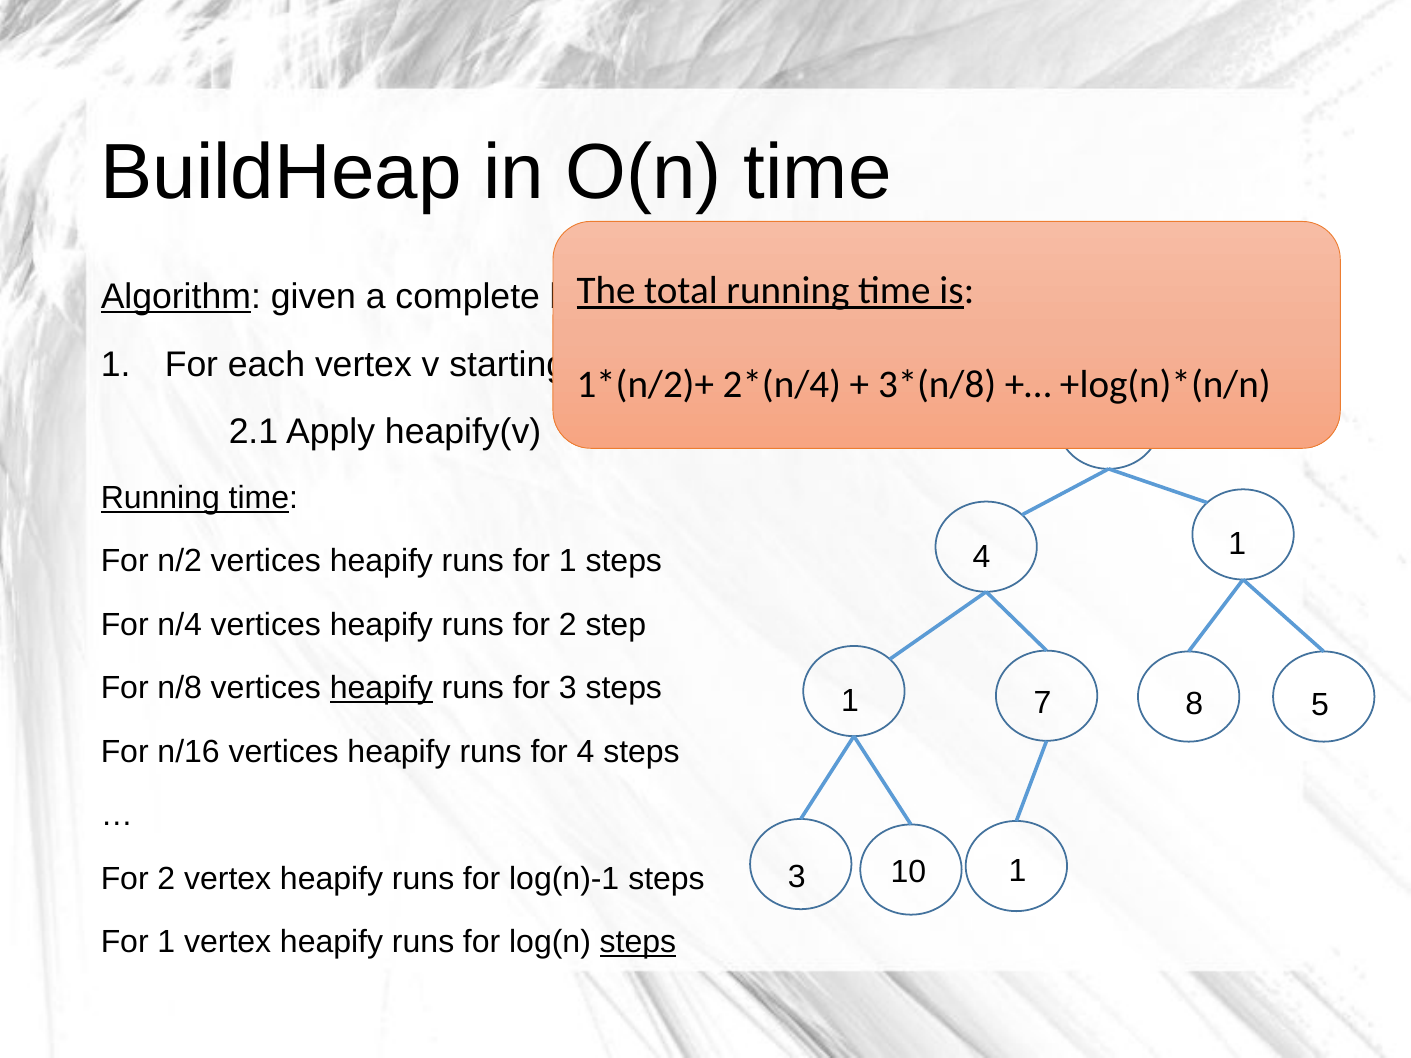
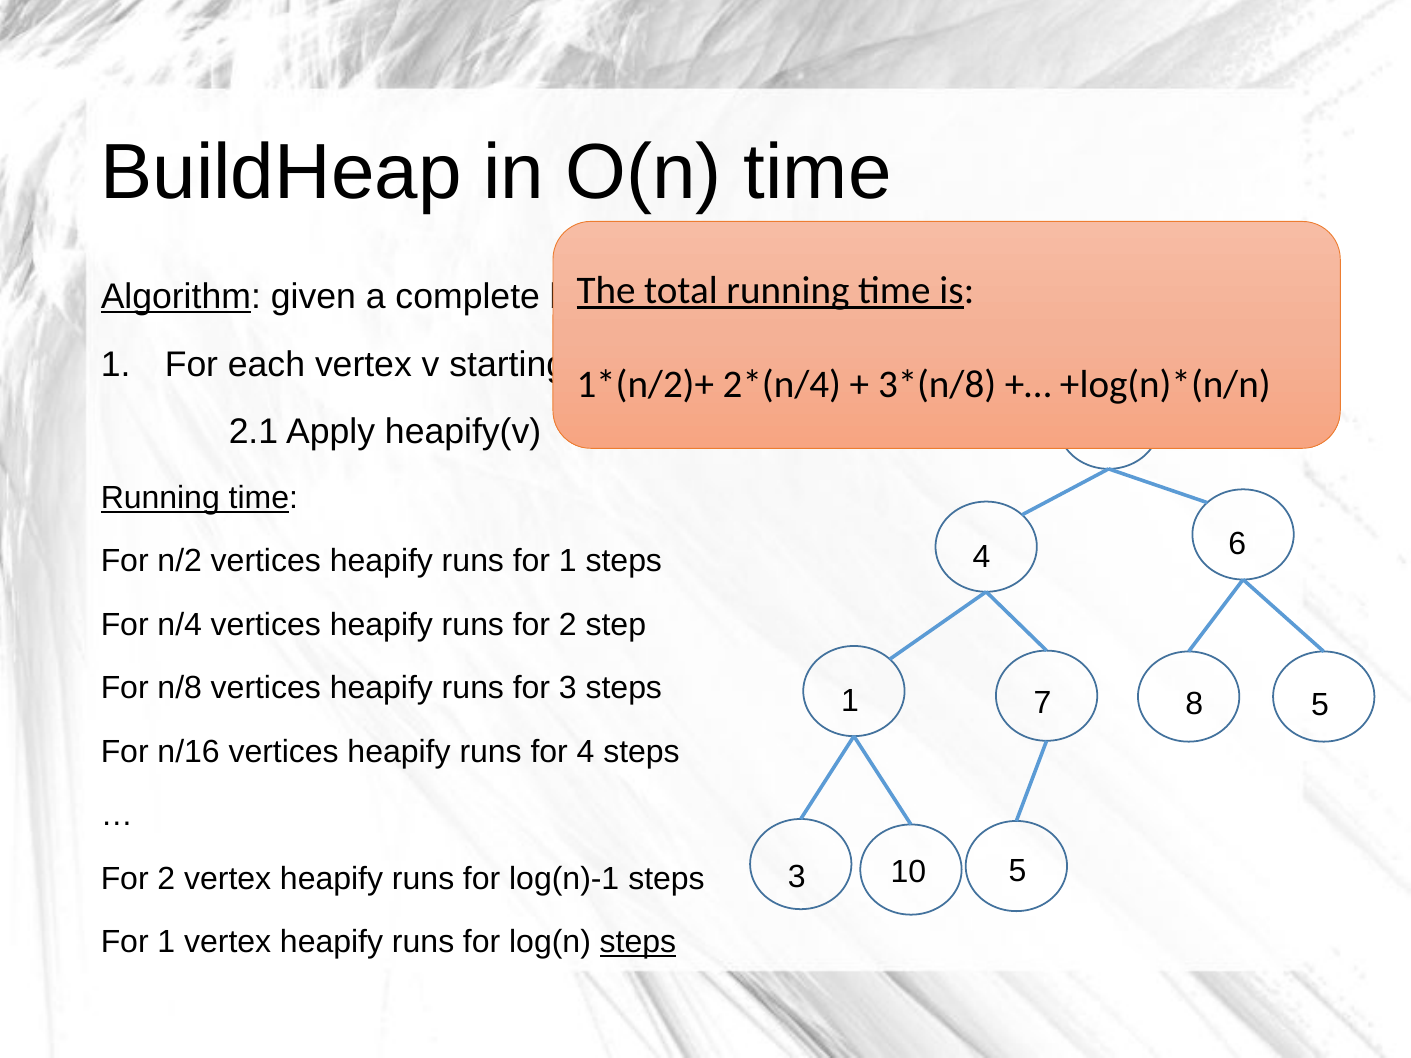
4 1: 1 -> 6
heapify at (381, 688) underline: present -> none
10 1: 1 -> 5
